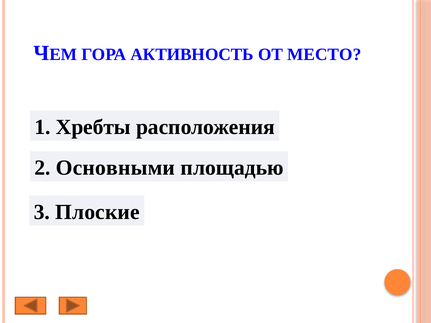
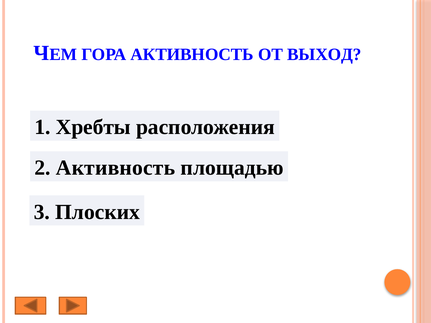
МЕСТО: МЕСТО -> ВЫХОД
2 Основными: Основными -> Активность
Плоские: Плоские -> Плоских
